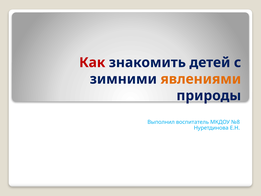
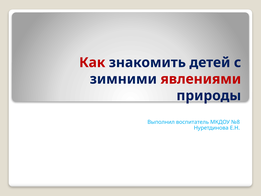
явлениями colour: orange -> red
